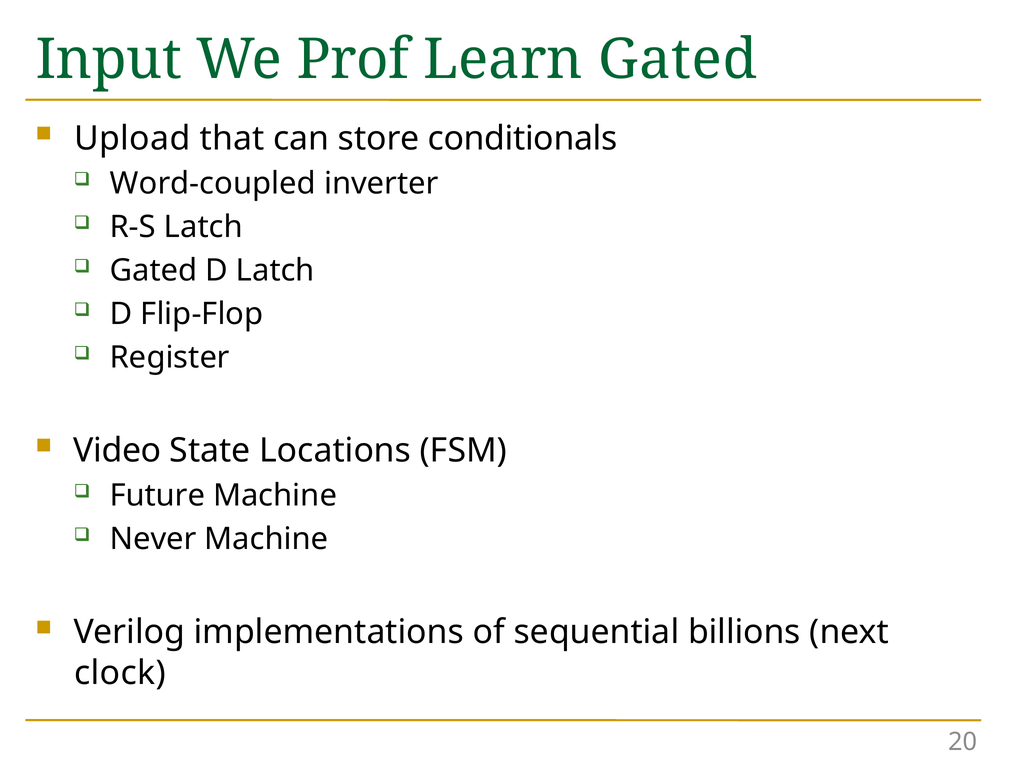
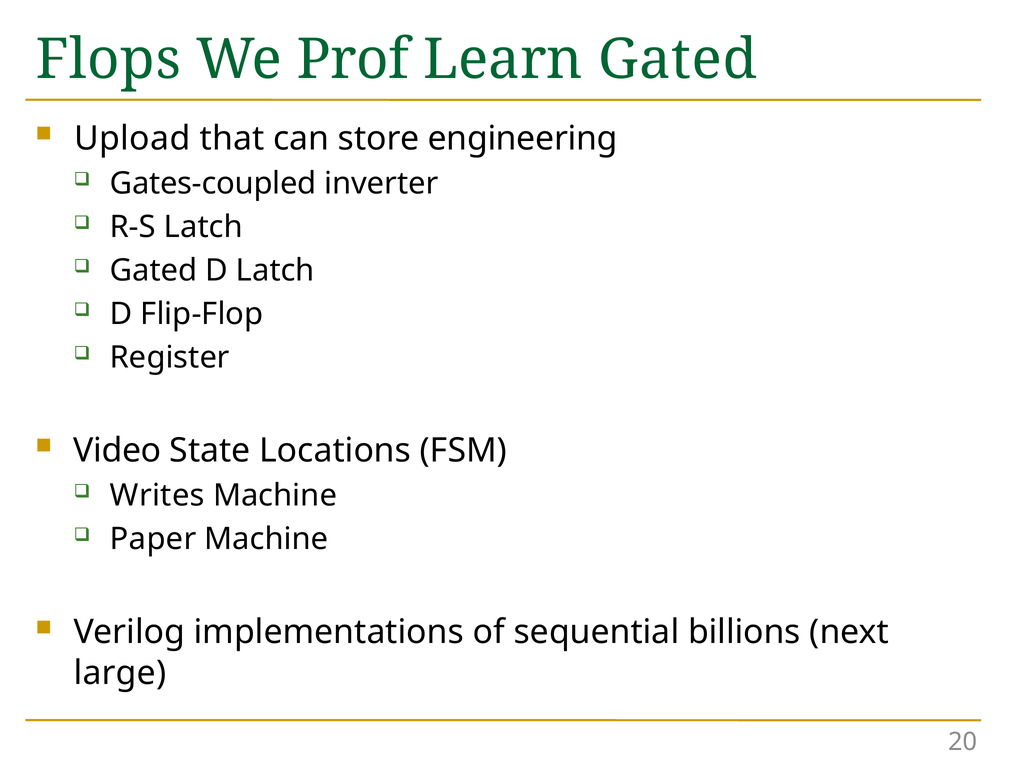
Input: Input -> Flops
conditionals: conditionals -> engineering
Word-coupled: Word-coupled -> Gates-coupled
Future: Future -> Writes
Never: Never -> Paper
clock: clock -> large
